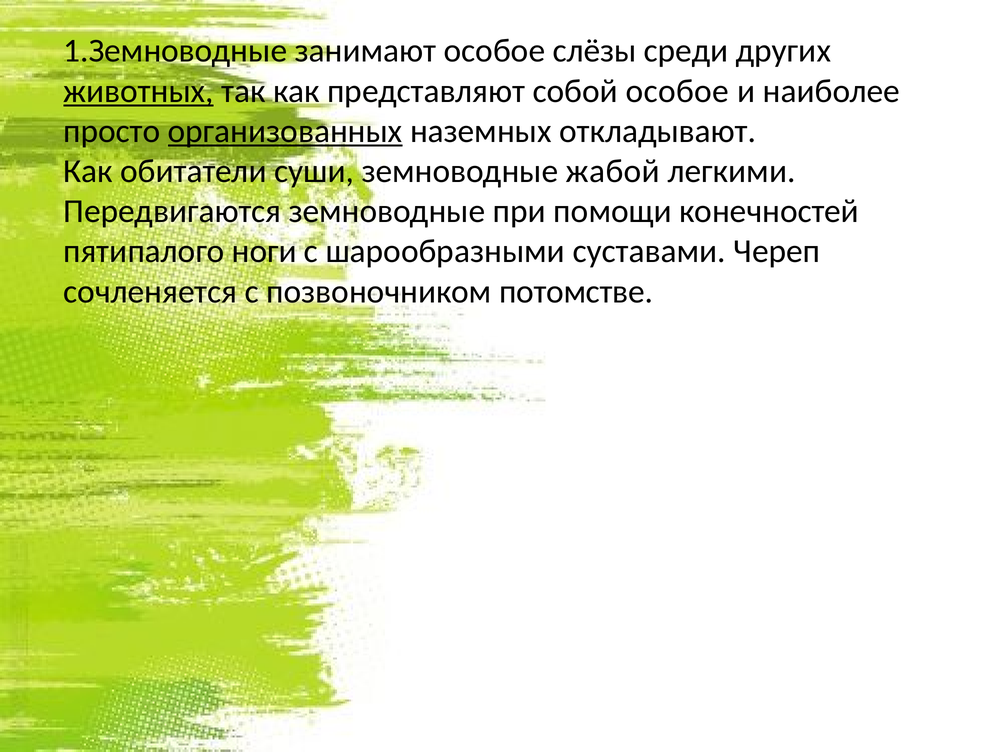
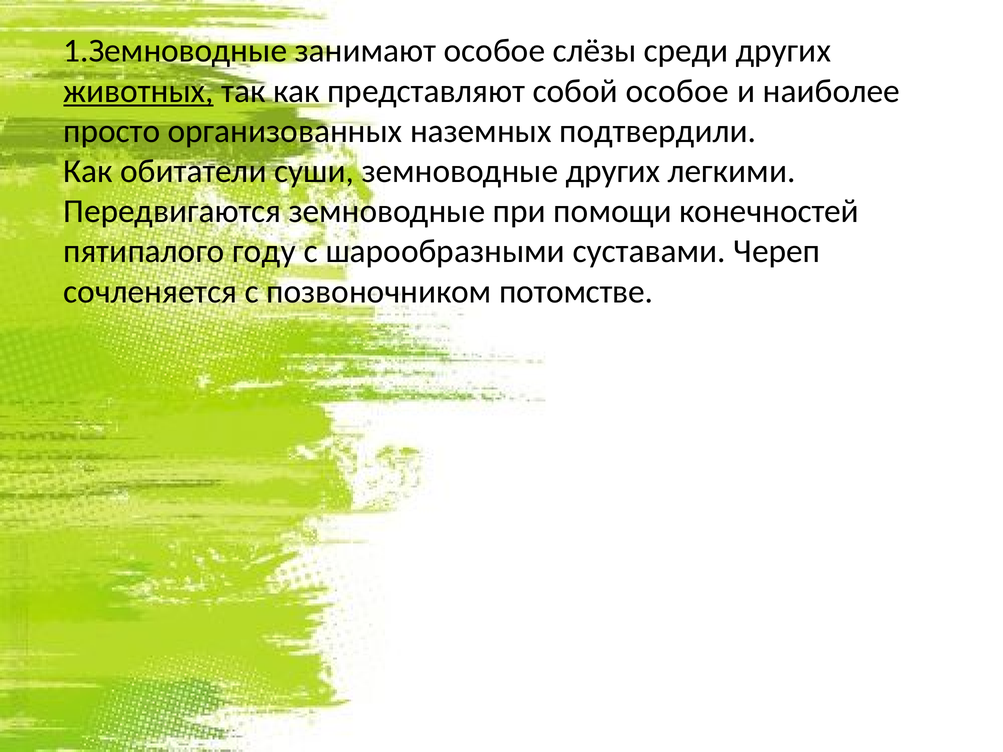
организованных underline: present -> none
откладывают: откладывают -> подтвердили
земноводные жабой: жабой -> других
ноги: ноги -> году
